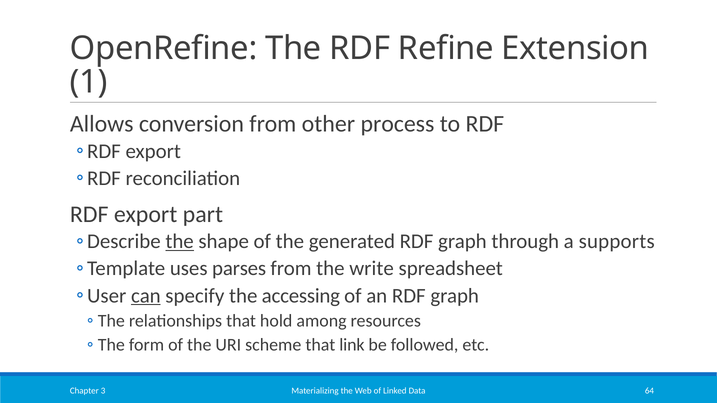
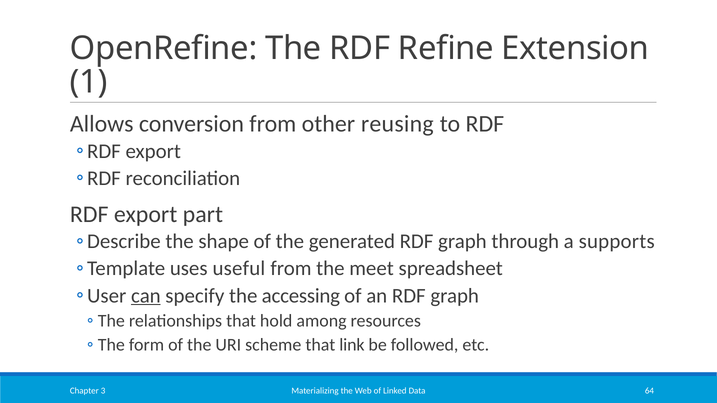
process: process -> reusing
the at (180, 242) underline: present -> none
parses: parses -> useful
write: write -> meet
